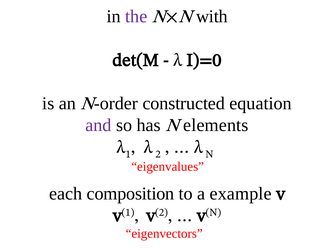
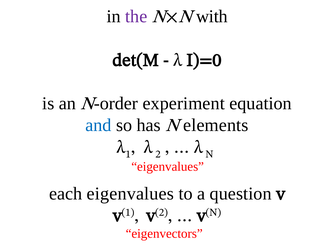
constructed: constructed -> experiment
and colour: purple -> blue
each composition: composition -> eigenvalues
example: example -> question
